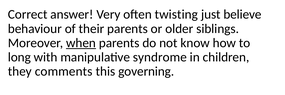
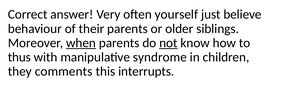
twisting: twisting -> yourself
not underline: none -> present
long: long -> thus
governing: governing -> interrupts
